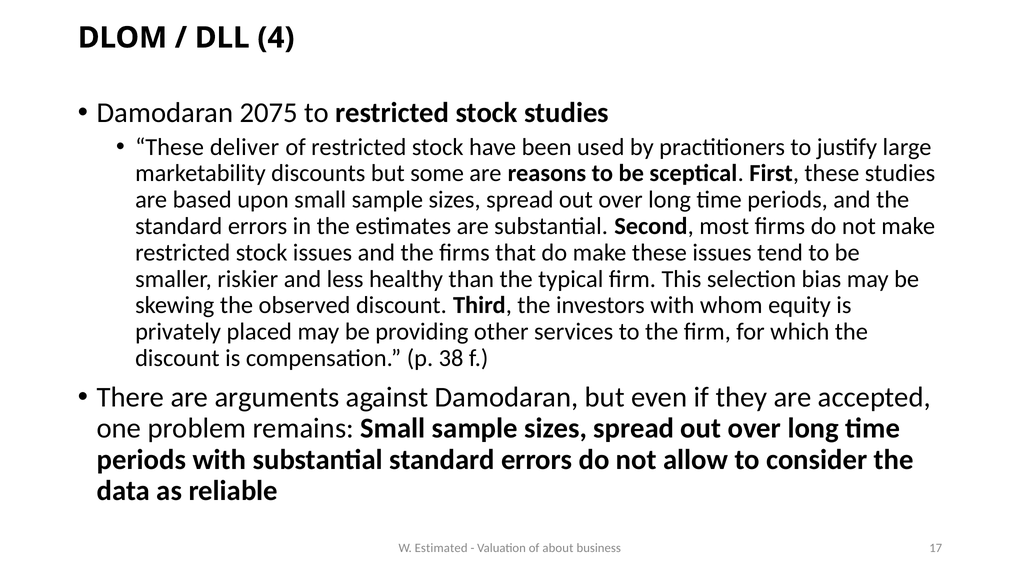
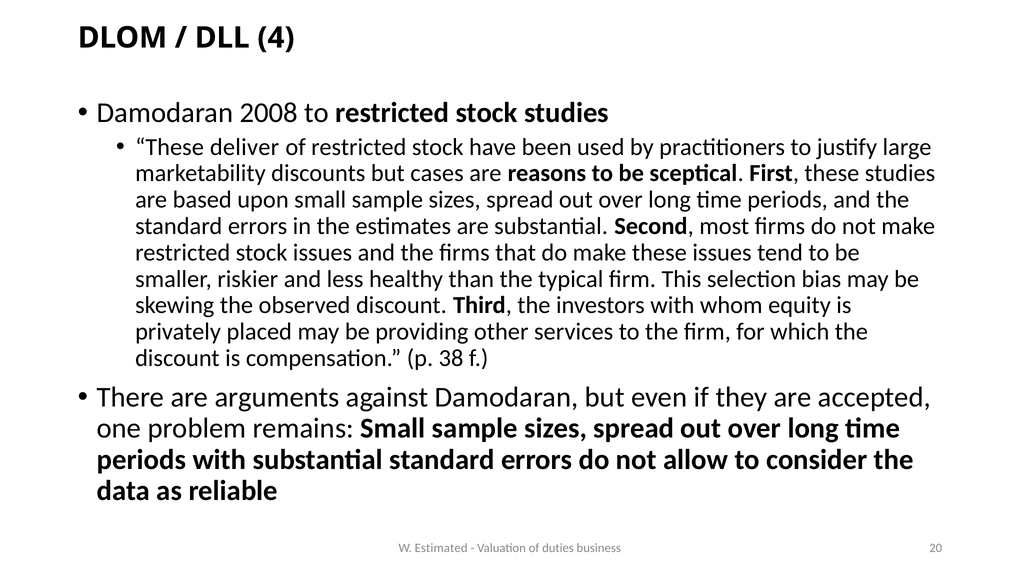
2075: 2075 -> 2008
some: some -> cases
about: about -> duties
17: 17 -> 20
